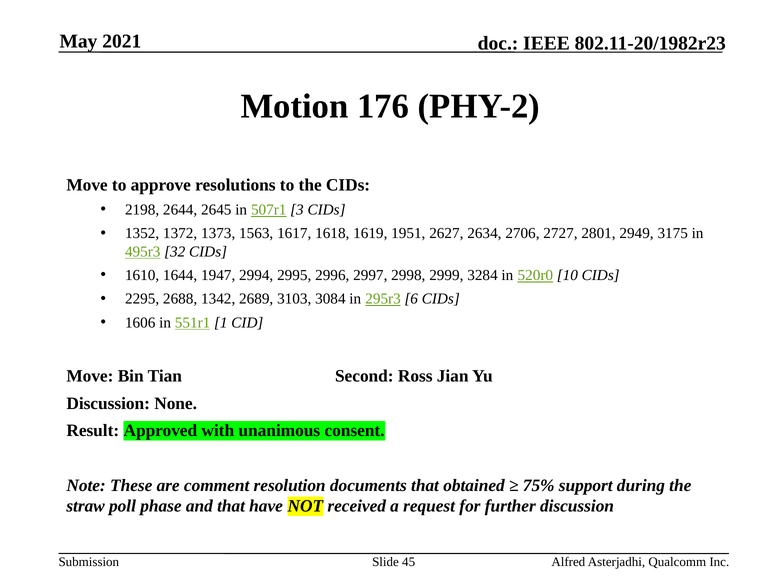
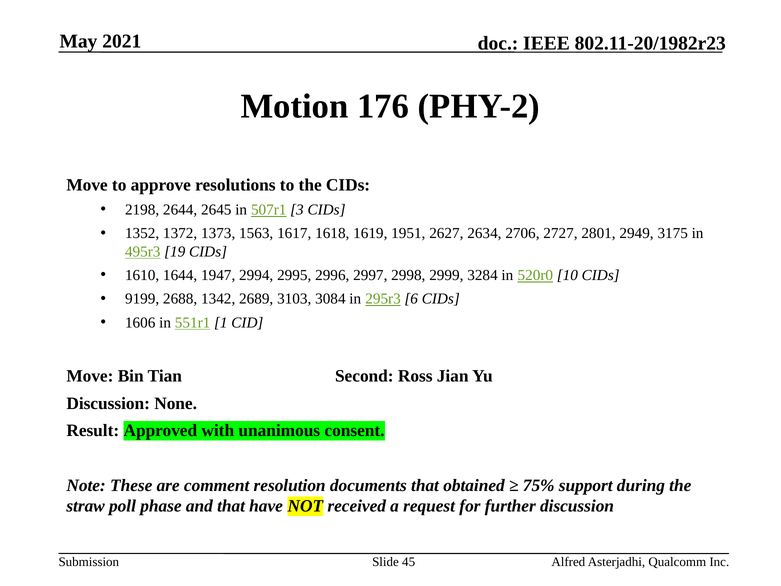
32: 32 -> 19
2295: 2295 -> 9199
